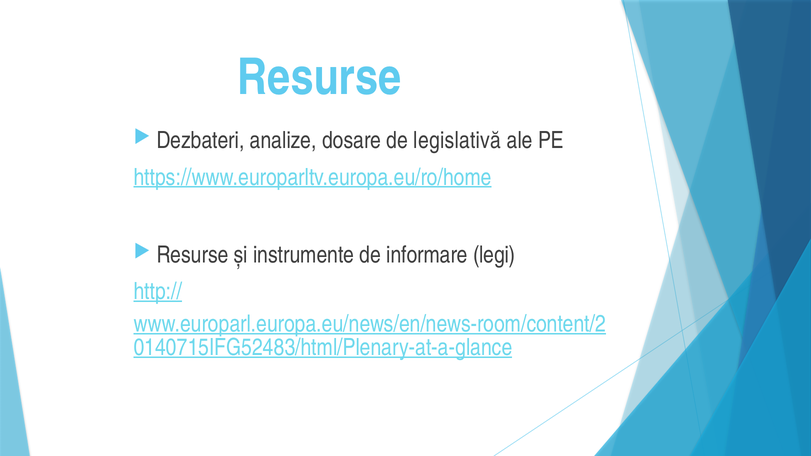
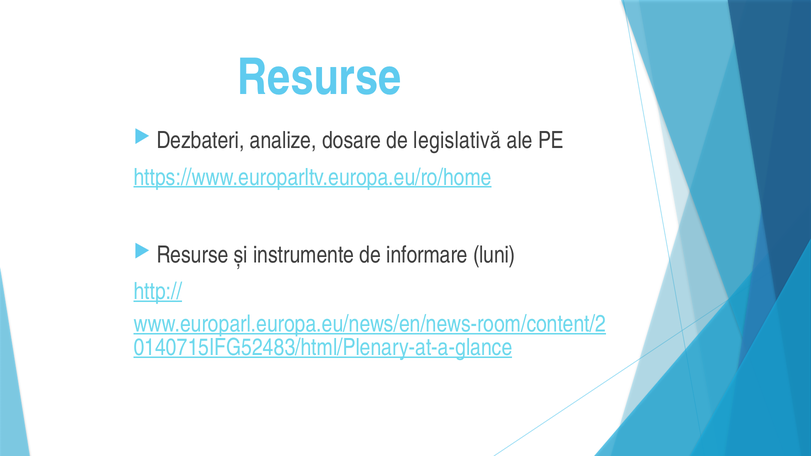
legi: legi -> luni
